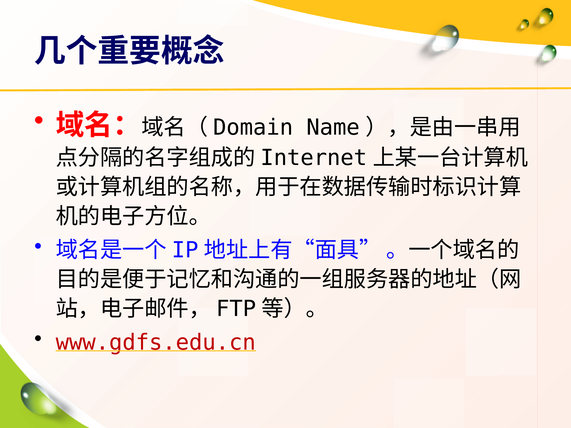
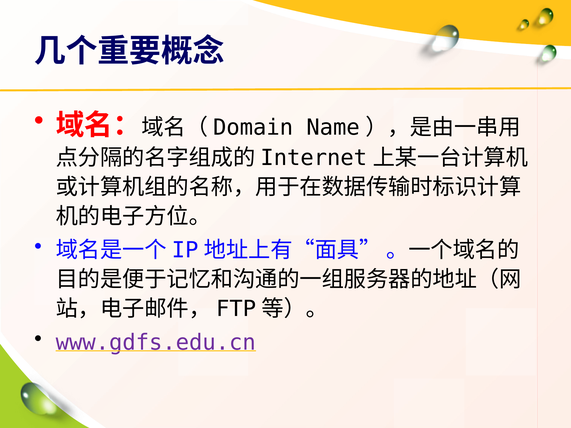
www.gdfs.edu.cn colour: red -> purple
